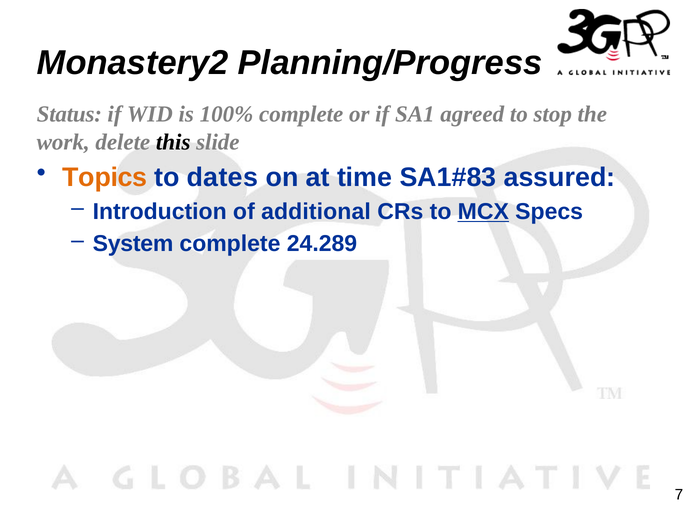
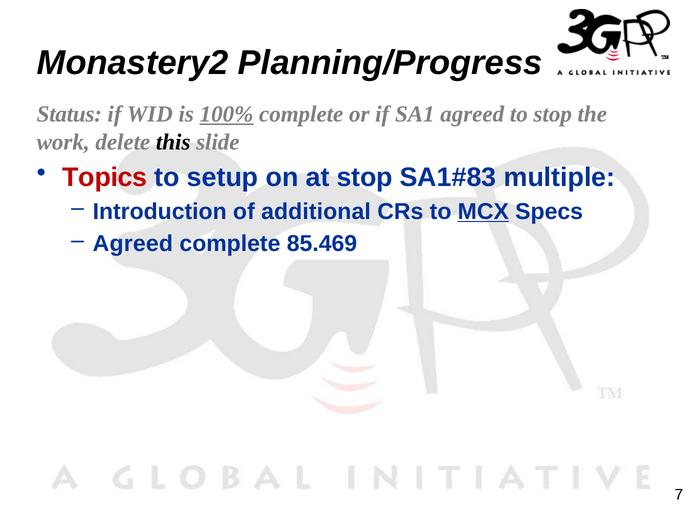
100% underline: none -> present
Topics colour: orange -> red
dates: dates -> setup
at time: time -> stop
assured: assured -> multiple
System at (133, 244): System -> Agreed
24.289: 24.289 -> 85.469
